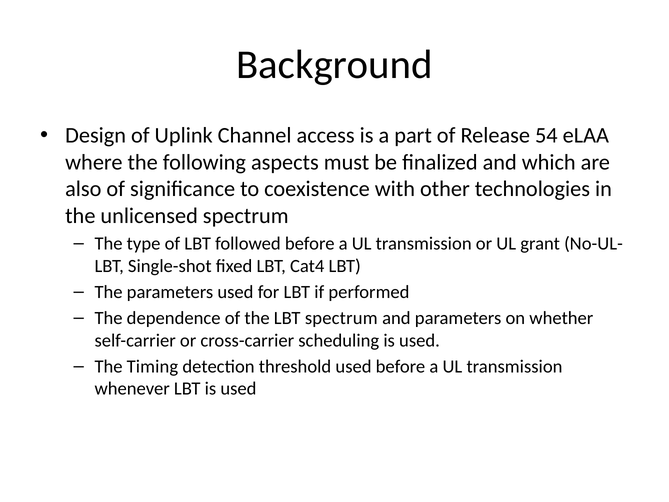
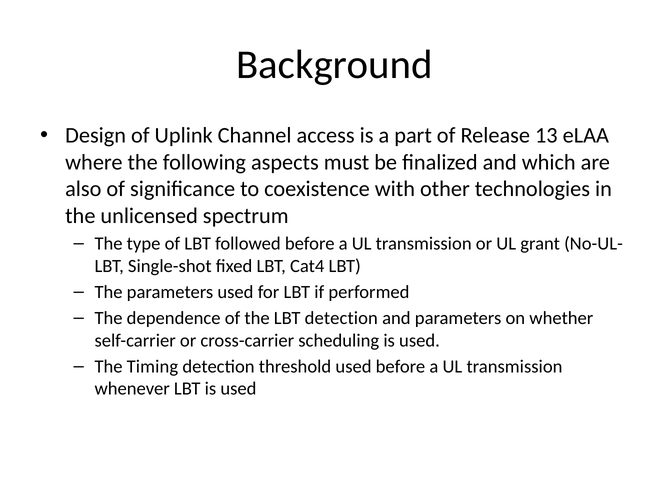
54: 54 -> 13
LBT spectrum: spectrum -> detection
